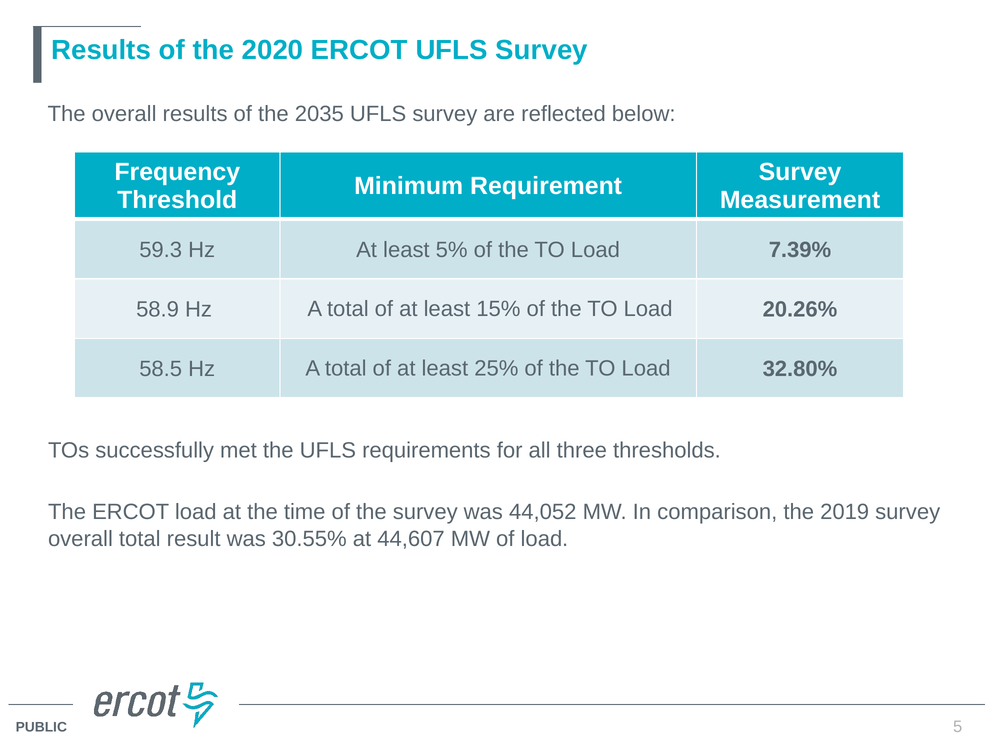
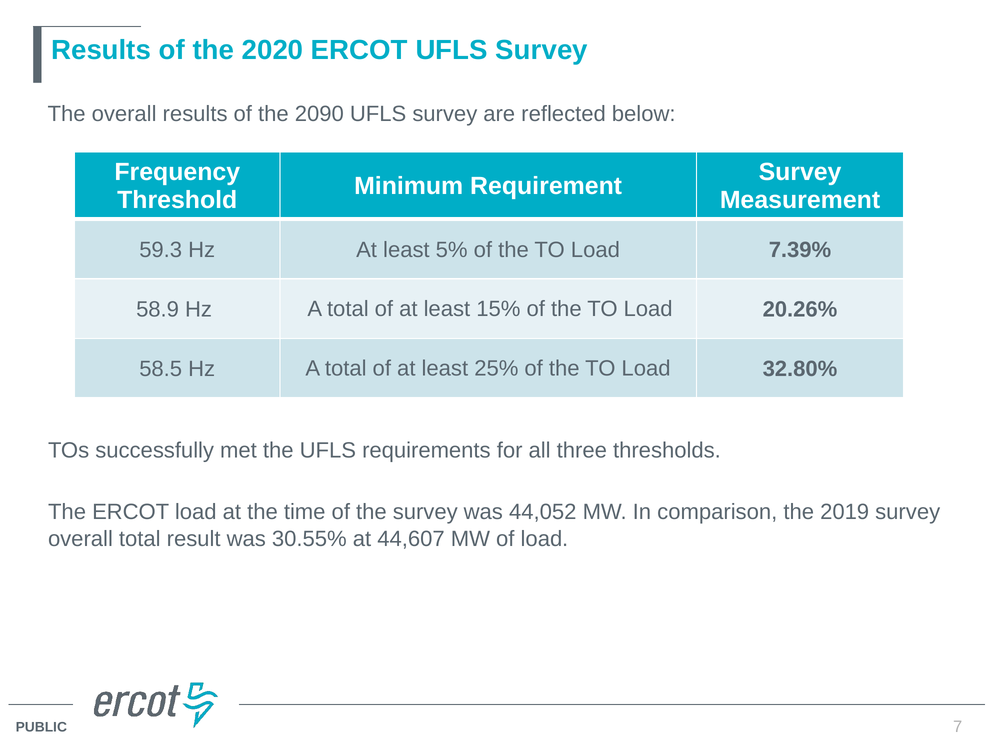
2035: 2035 -> 2090
5: 5 -> 7
